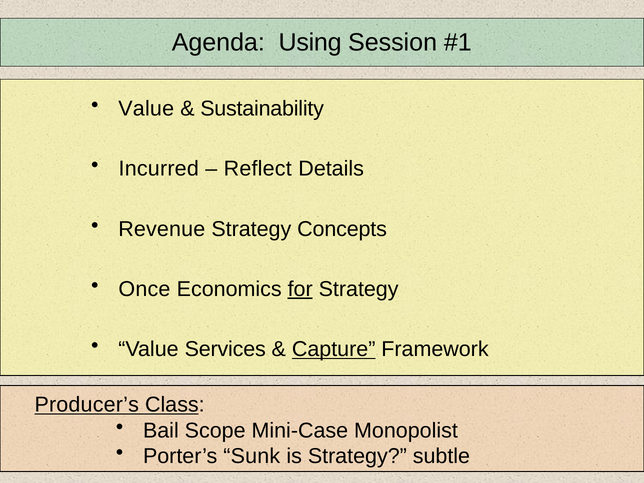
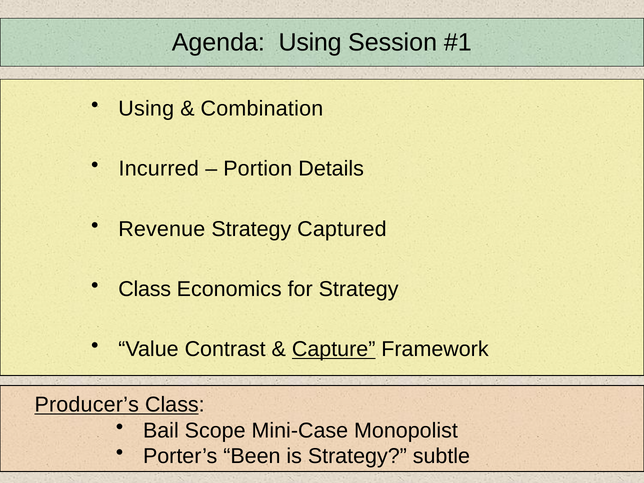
Value at (146, 109): Value -> Using
Sustainability: Sustainability -> Combination
Reflect: Reflect -> Portion
Concepts: Concepts -> Captured
Once at (144, 289): Once -> Class
for underline: present -> none
Services: Services -> Contrast
Sunk: Sunk -> Been
